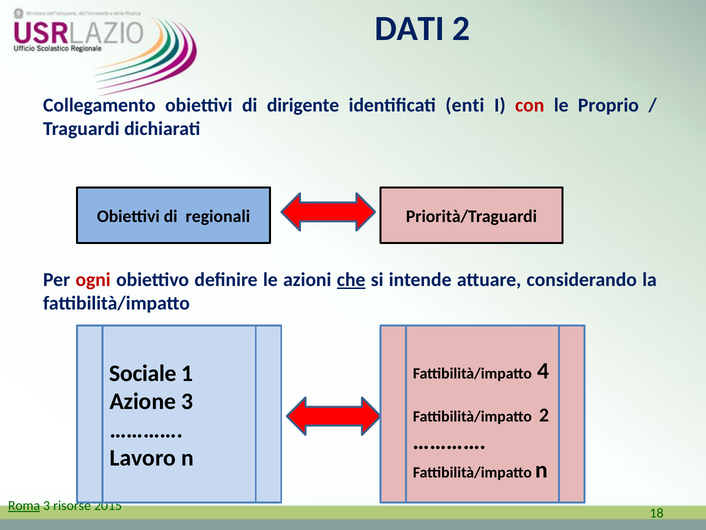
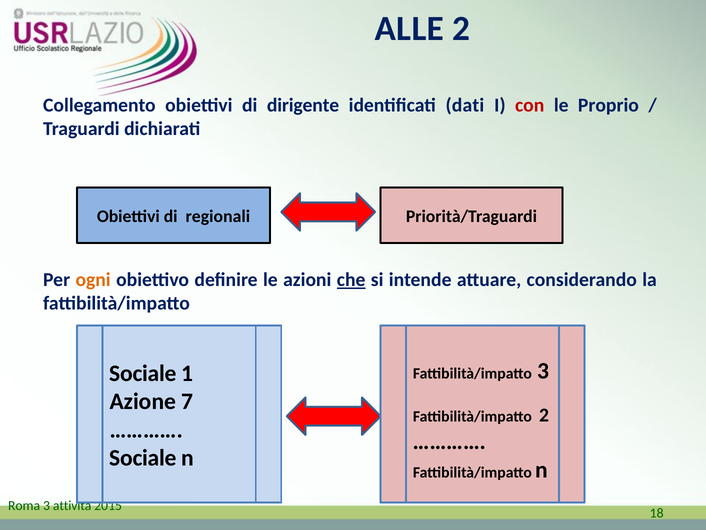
DATI: DATI -> ALLE
enti: enti -> dati
ogni colour: red -> orange
Fattibilità/impatto 4: 4 -> 3
Azione 3: 3 -> 7
Lavoro at (143, 458): Lavoro -> Sociale
Roma underline: present -> none
risorse: risorse -> attività
